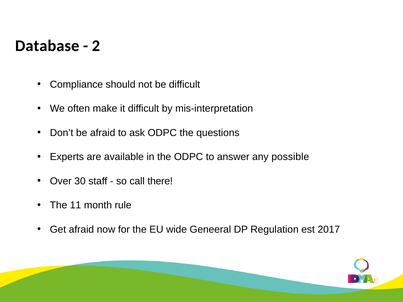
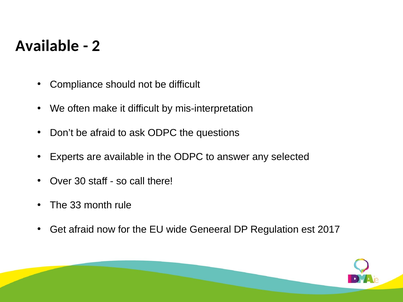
Database at (47, 46): Database -> Available
possible: possible -> selected
11: 11 -> 33
